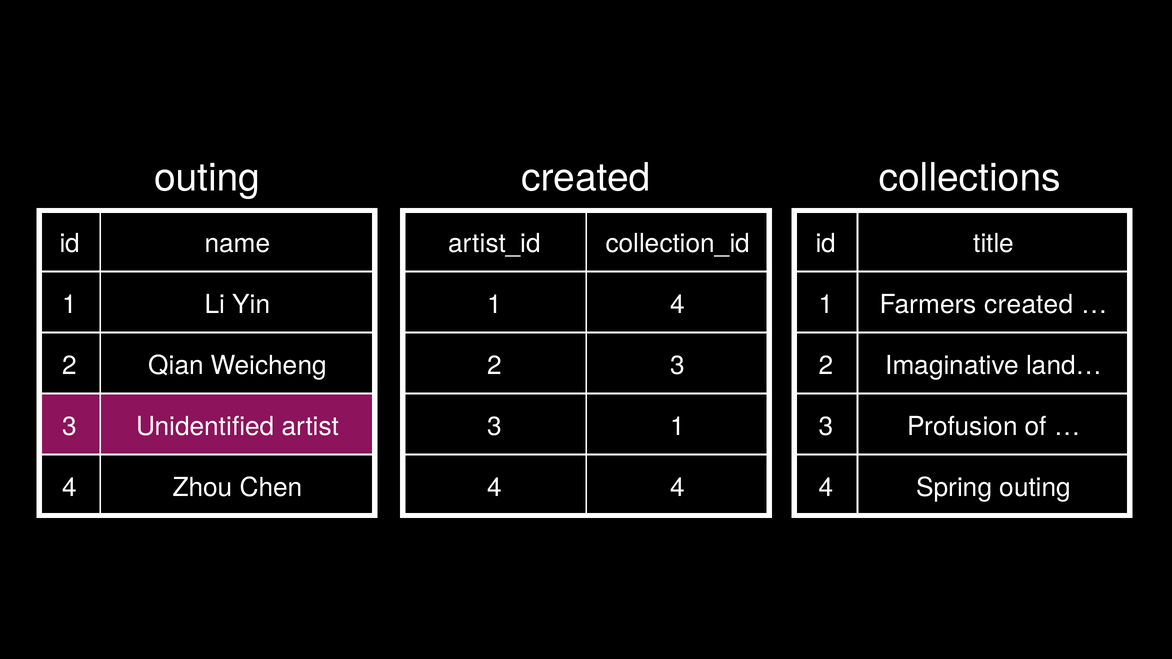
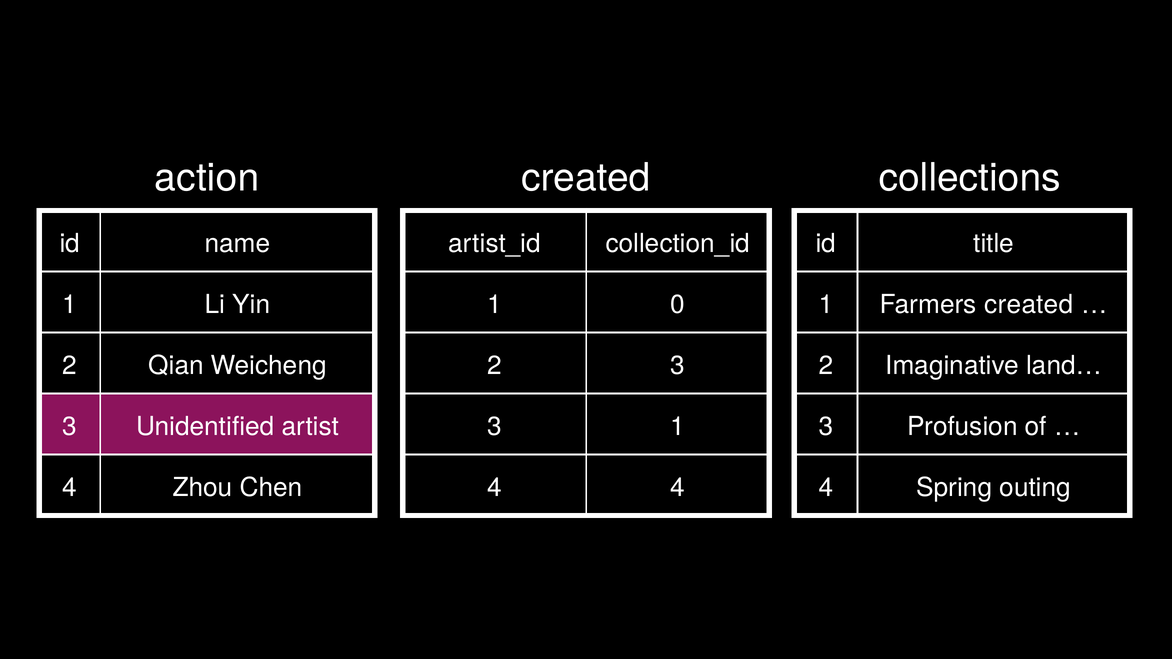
outing at (207, 178): outing -> action
4 at (678, 305): 4 -> 0
